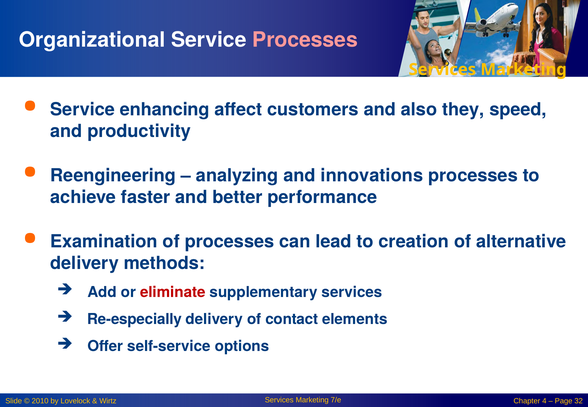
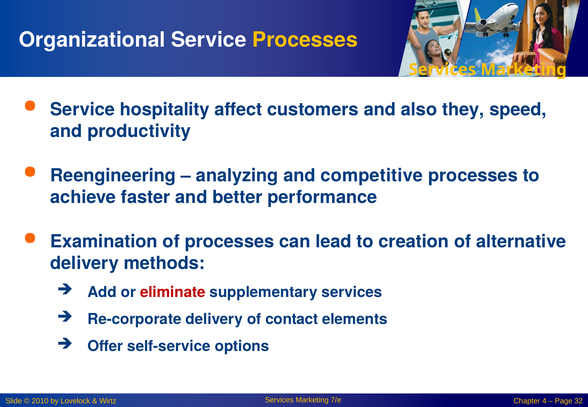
Processes at (305, 40) colour: pink -> yellow
enhancing: enhancing -> hospitality
innovations: innovations -> competitive
Re-especially: Re-especially -> Re-corporate
